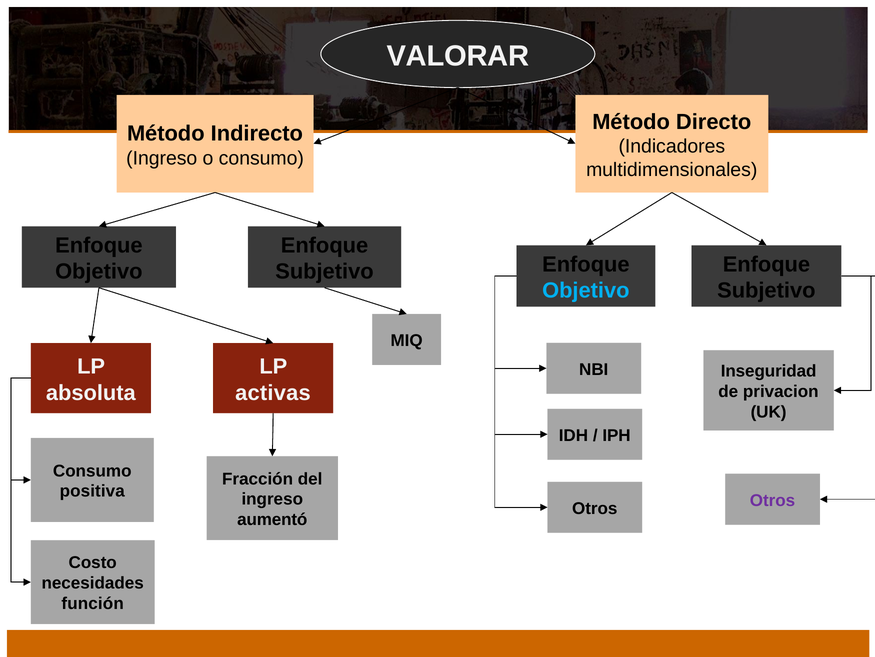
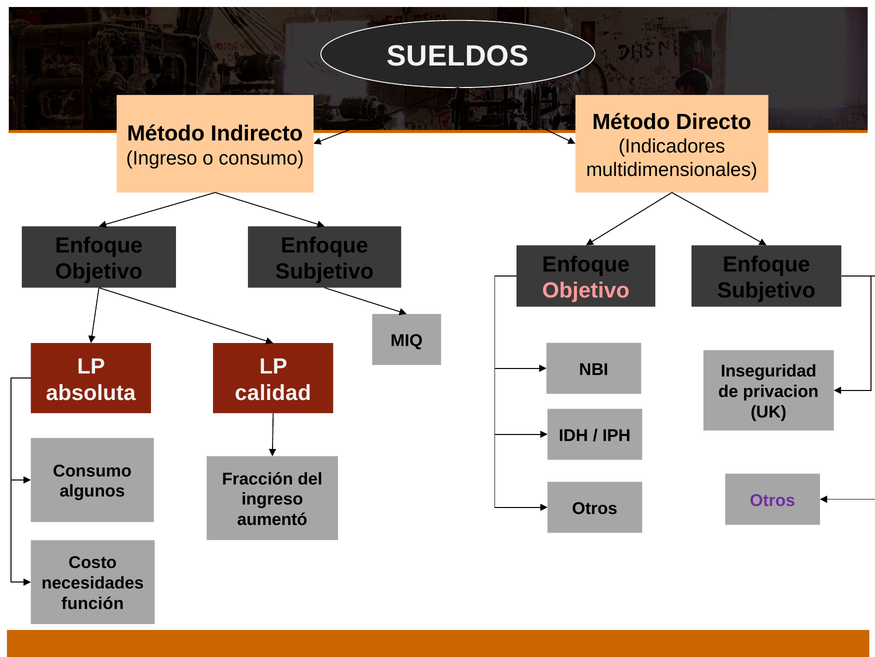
VALORAR: VALORAR -> SUELDOS
Objetivo at (586, 290) colour: light blue -> pink
activas: activas -> calidad
positiva: positiva -> algunos
